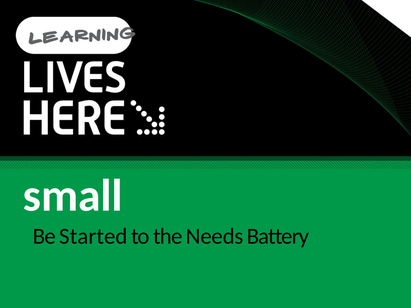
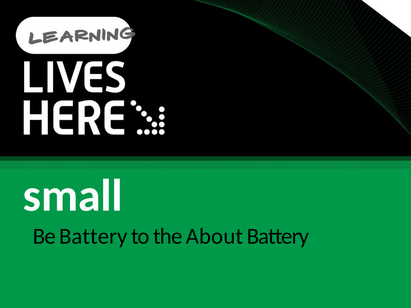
Be Started: Started -> Battery
Needs: Needs -> About
